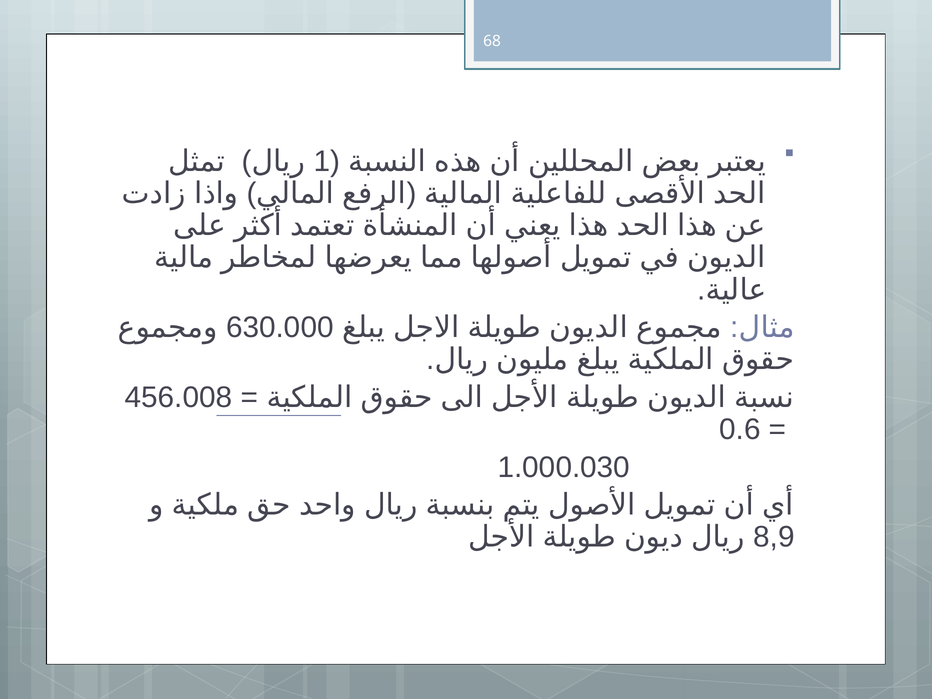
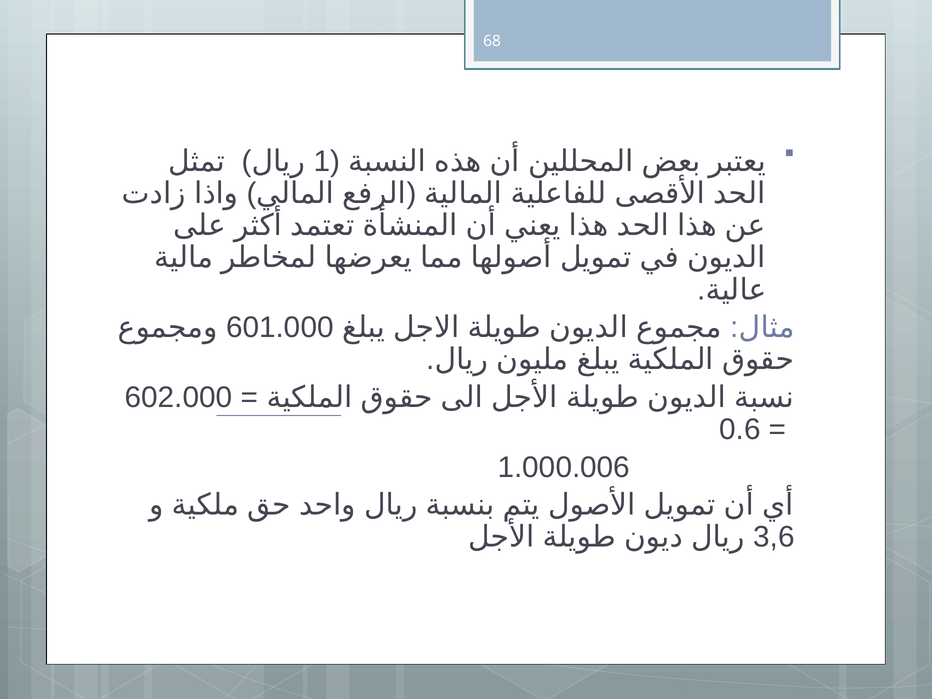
630.000: 630.000 -> 601.000
456.008: 456.008 -> 602.000
1.000.030: 1.000.030 -> 1.000.006
8,9: 8,9 -> 3,6
